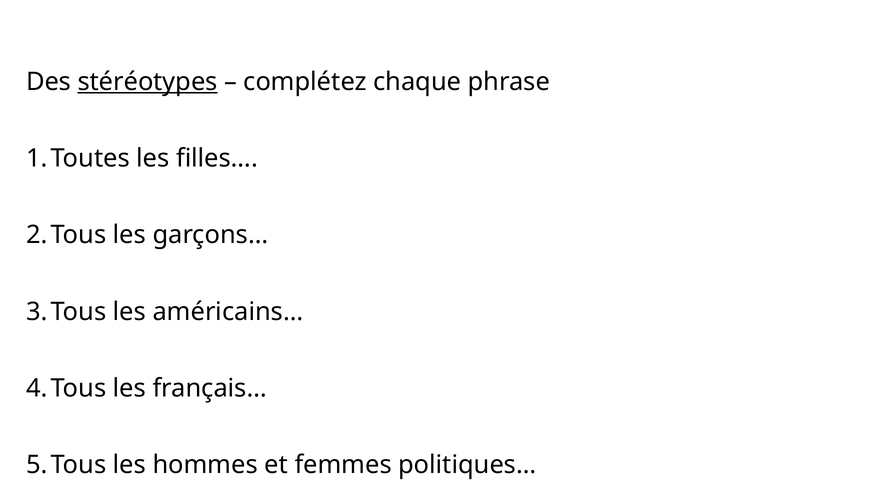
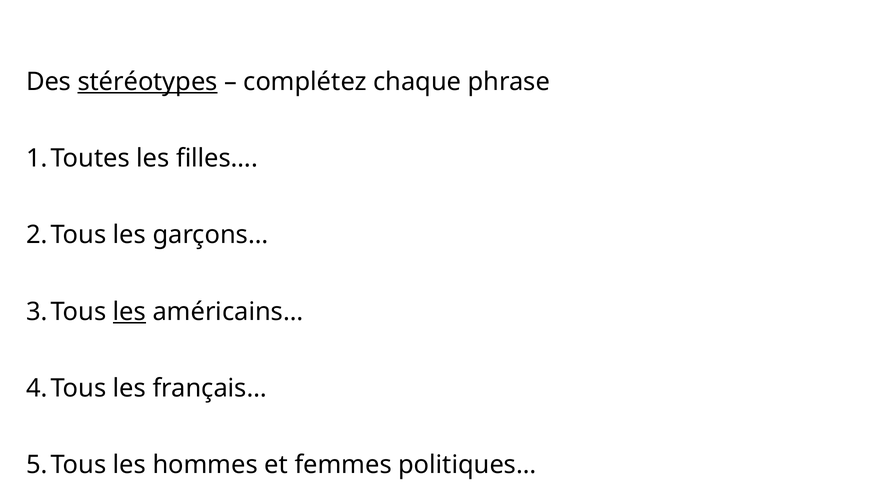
les at (129, 311) underline: none -> present
